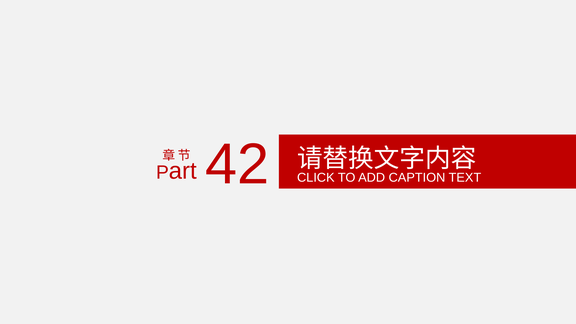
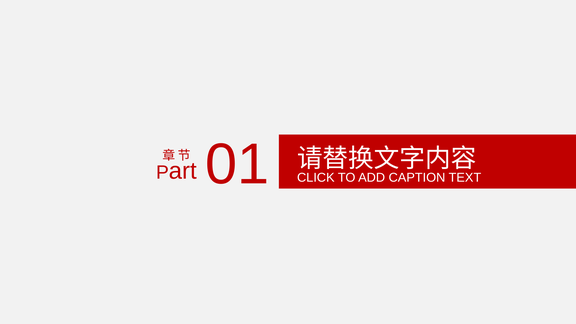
42: 42 -> 01
